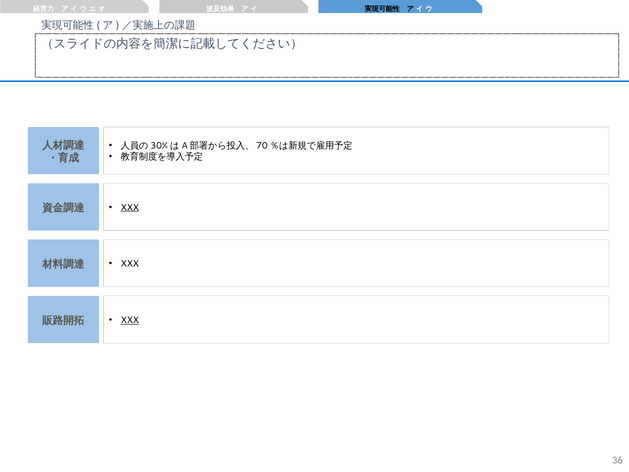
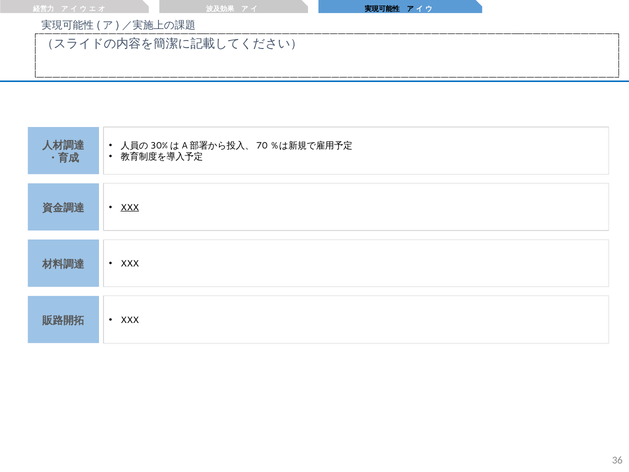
XXX at (130, 320) underline: present -> none
